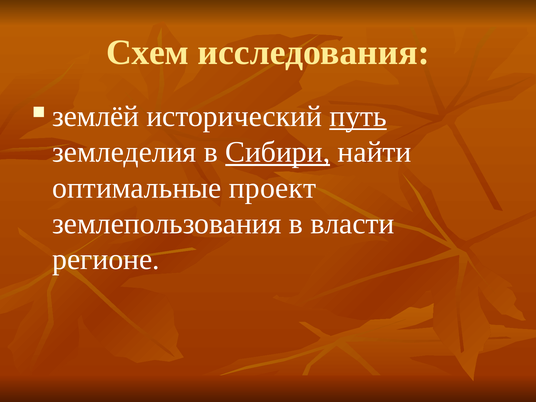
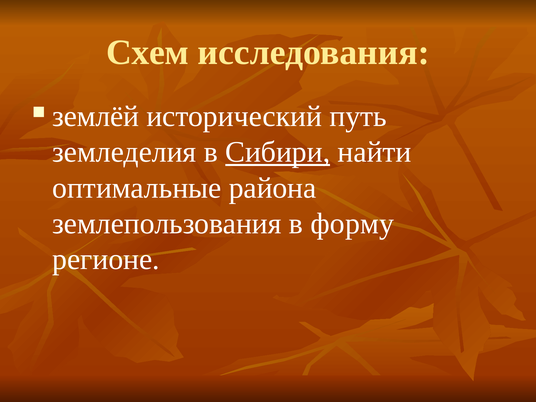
путь underline: present -> none
проект: проект -> района
власти: власти -> форму
